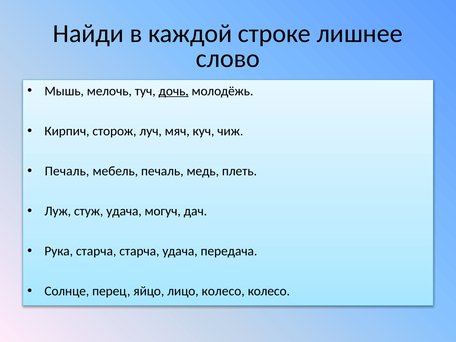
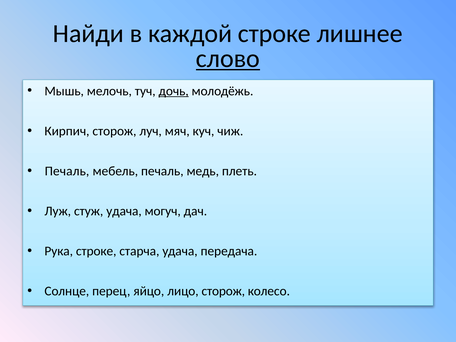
слово underline: none -> present
Рука старча: старча -> строке
лицо колесо: колесо -> сторож
